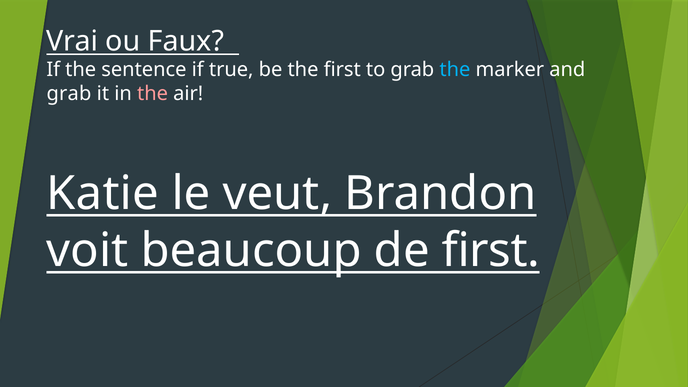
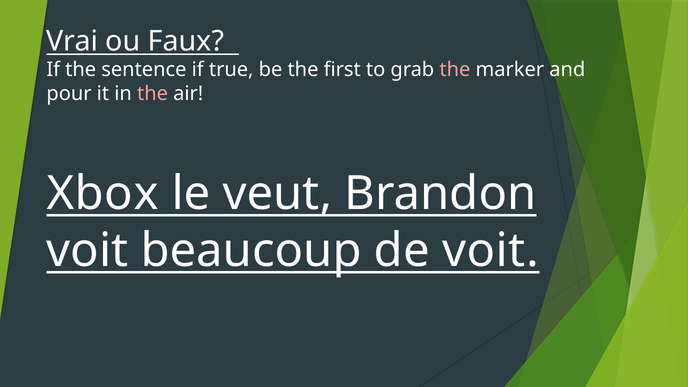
the at (455, 70) colour: light blue -> pink
grab at (69, 94): grab -> pour
Katie: Katie -> Xbox
de first: first -> voit
